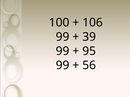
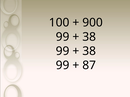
106: 106 -> 900
39 at (89, 37): 39 -> 38
95 at (89, 51): 95 -> 38
56: 56 -> 87
